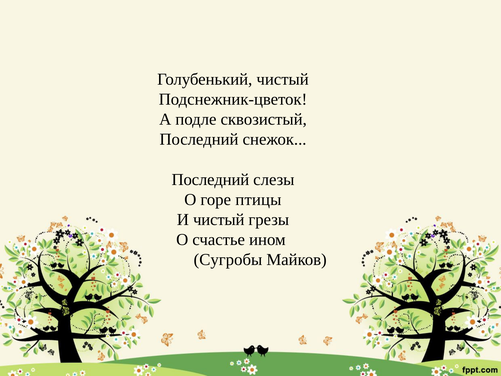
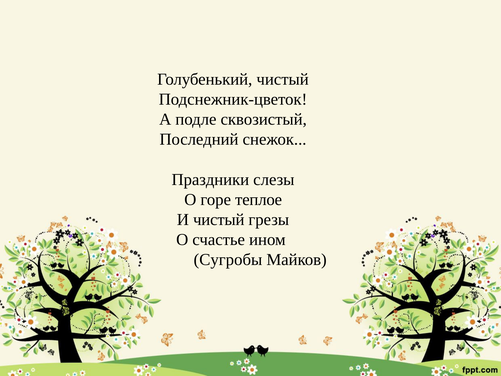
Последний at (210, 179): Последний -> Праздники
птицы: птицы -> теплое
